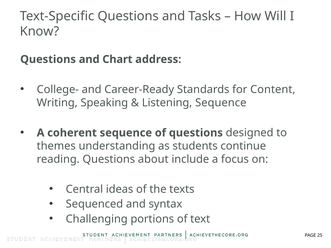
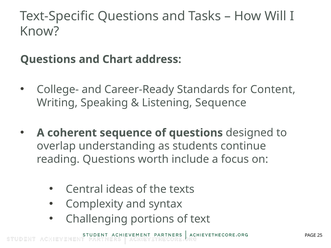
themes: themes -> overlap
about: about -> worth
Sequenced: Sequenced -> Complexity
